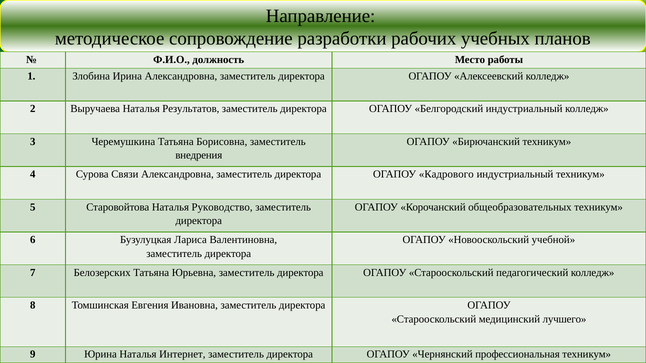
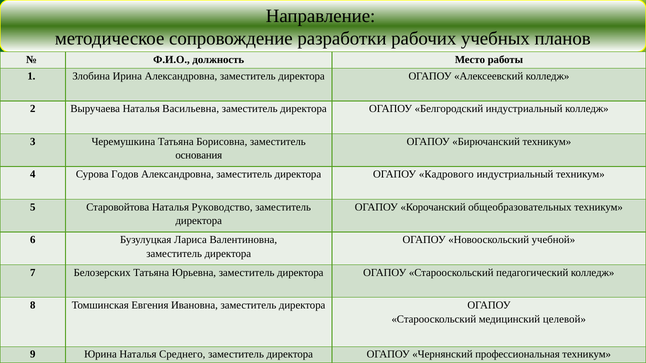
Результатов: Результатов -> Васильевна
внедрения: внедрения -> основания
Связи: Связи -> Годов
лучшего: лучшего -> целевой
Интернет: Интернет -> Среднего
